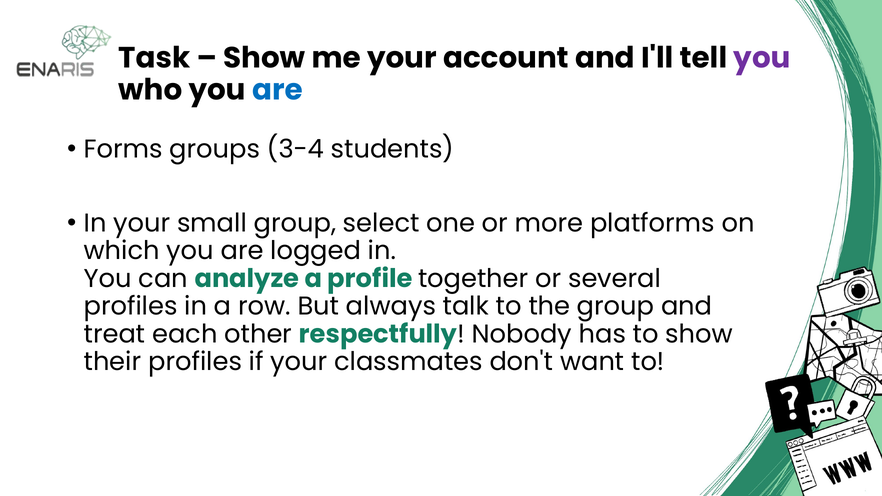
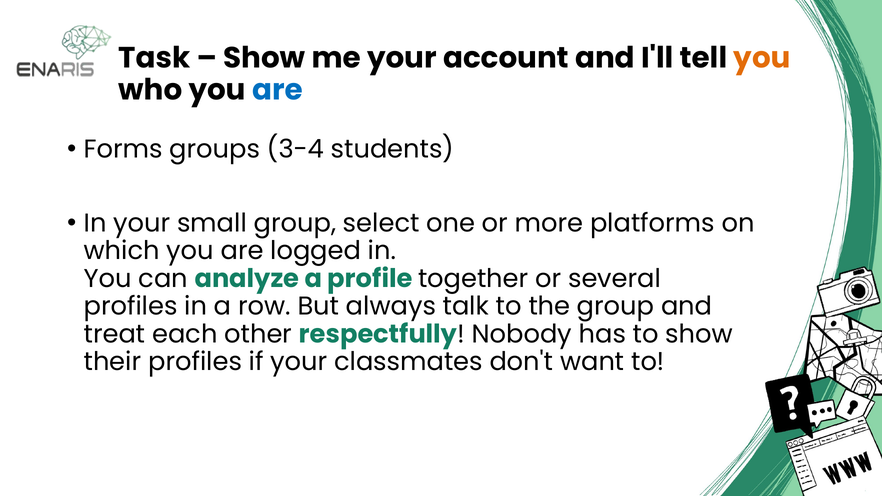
you at (762, 58) colour: purple -> orange
